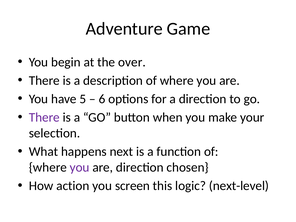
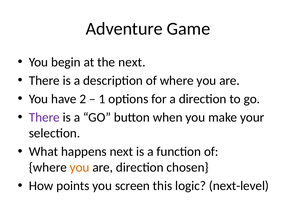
the over: over -> next
5: 5 -> 2
6: 6 -> 1
you at (80, 167) colour: purple -> orange
action: action -> points
